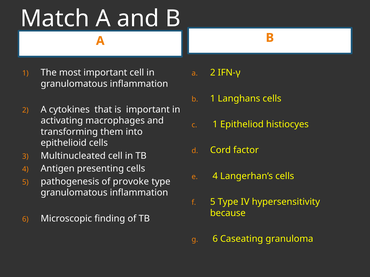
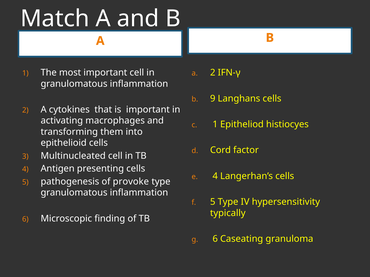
b 1: 1 -> 9
because: because -> typically
